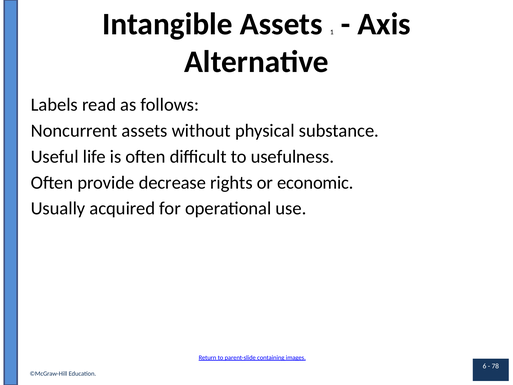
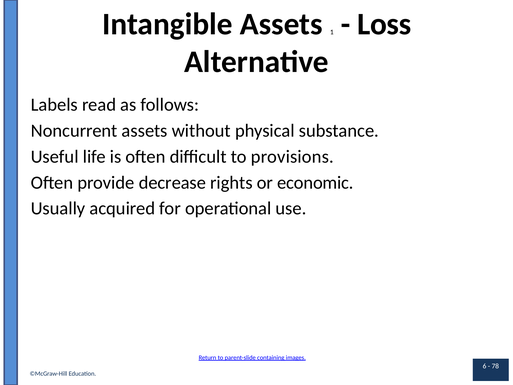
Axis: Axis -> Loss
usefulness: usefulness -> provisions
